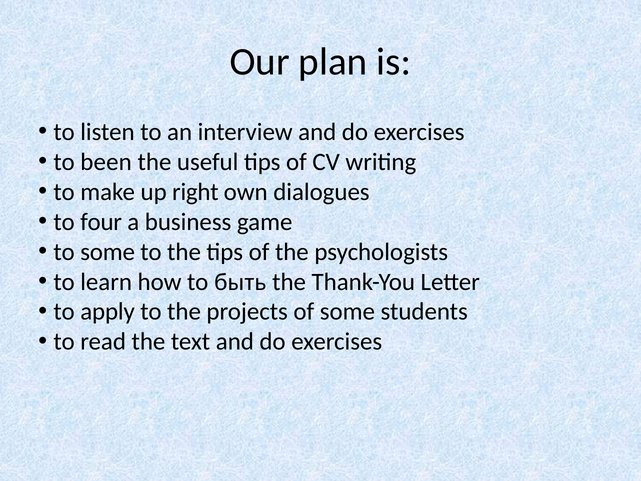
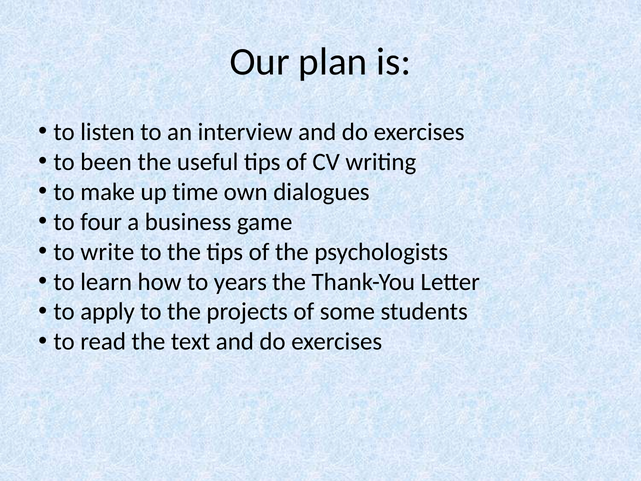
right: right -> time
to some: some -> write
быть: быть -> years
